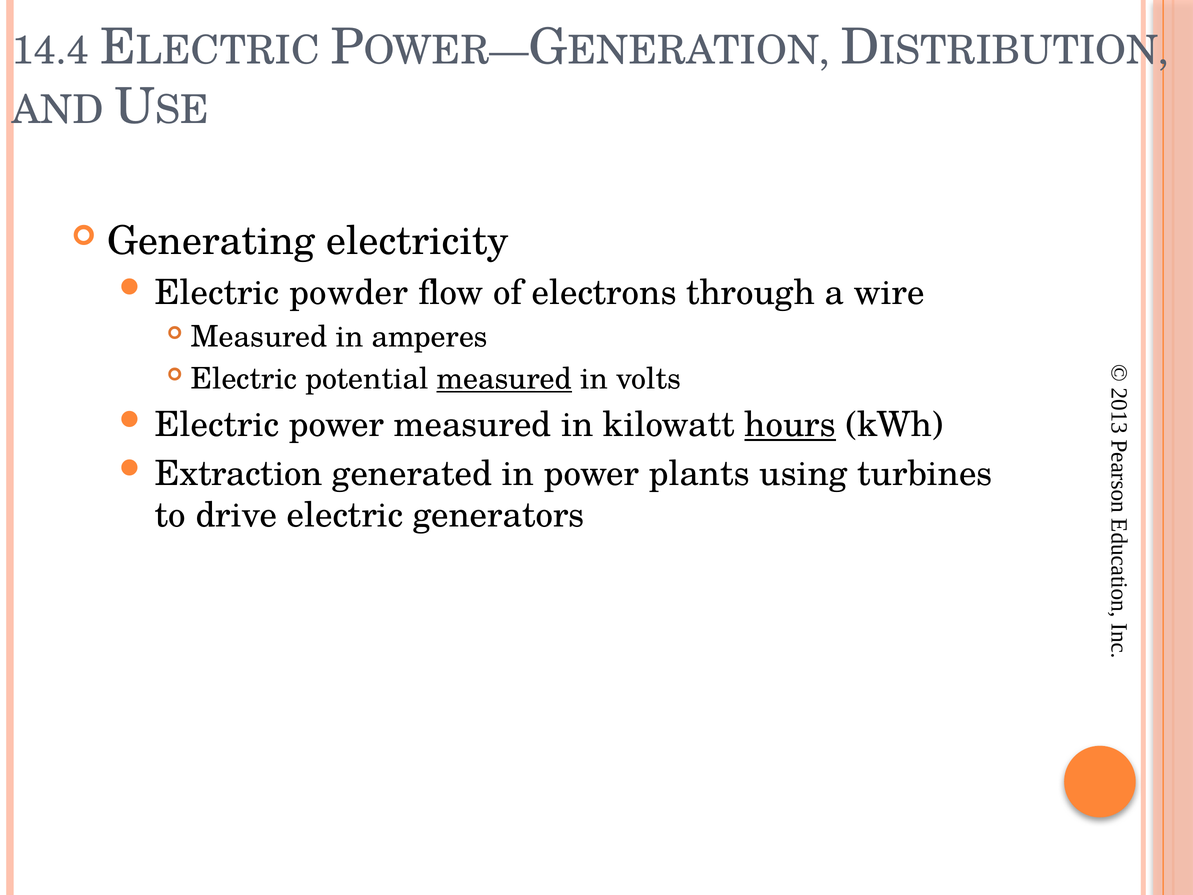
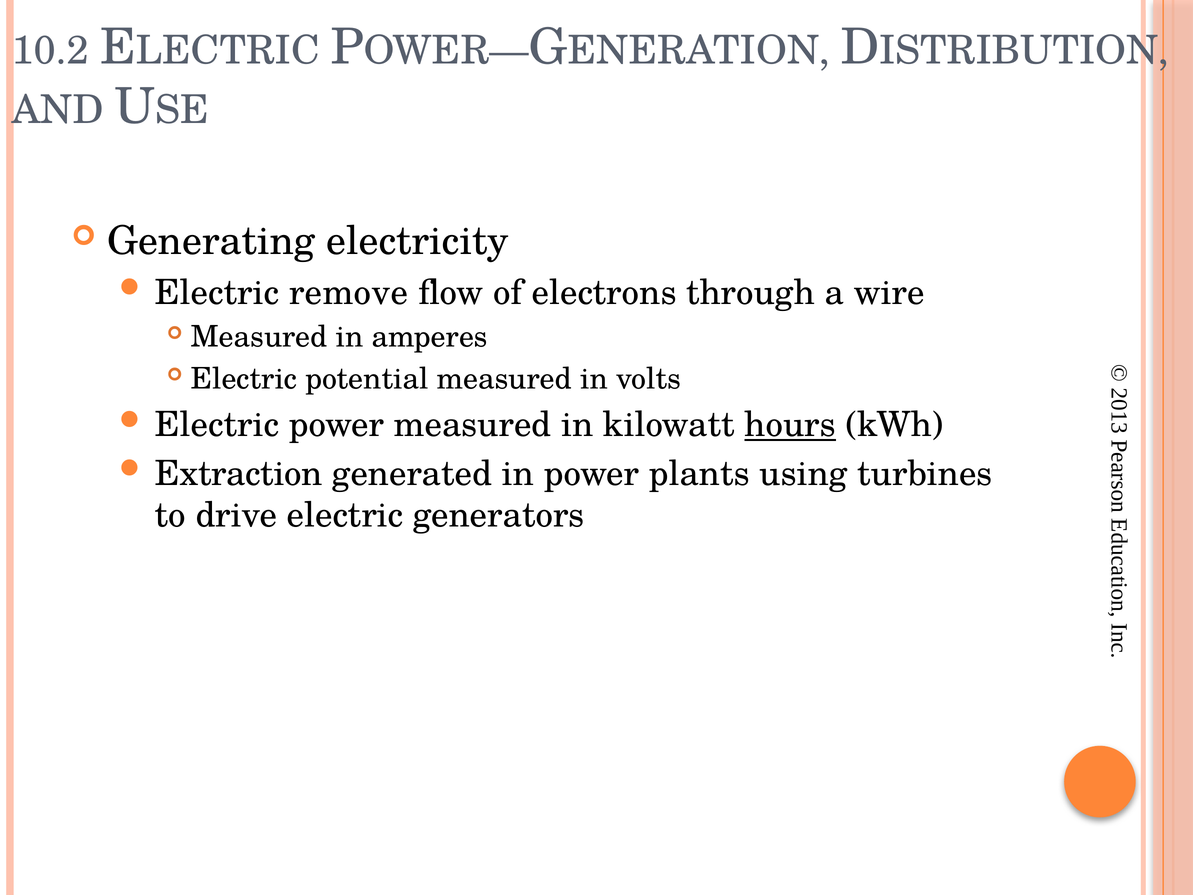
14.4: 14.4 -> 10.2
powder: powder -> remove
measured at (504, 379) underline: present -> none
